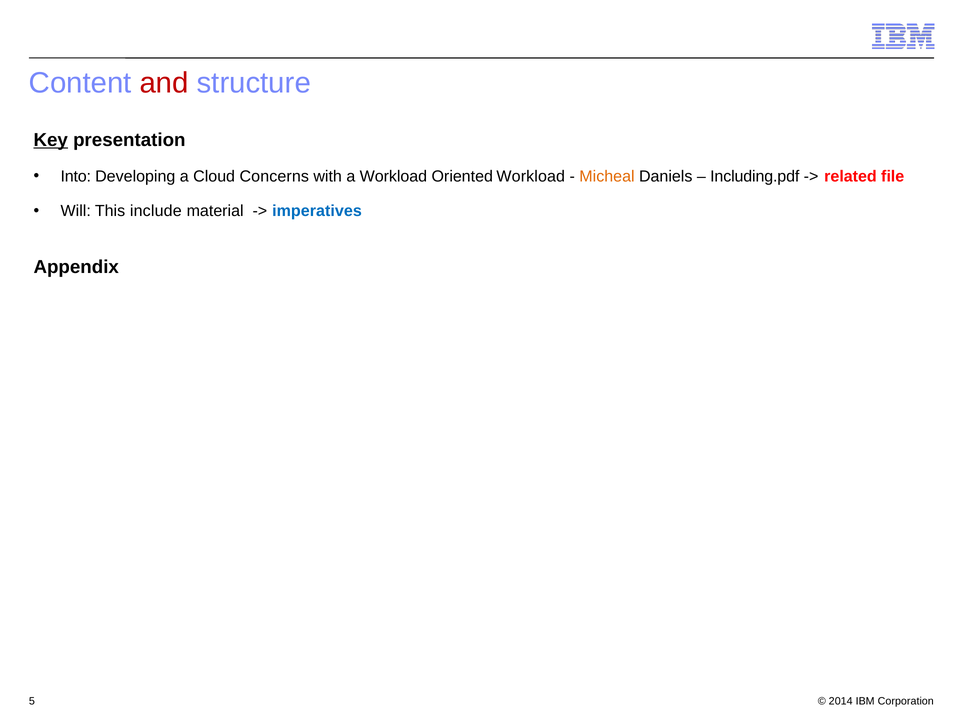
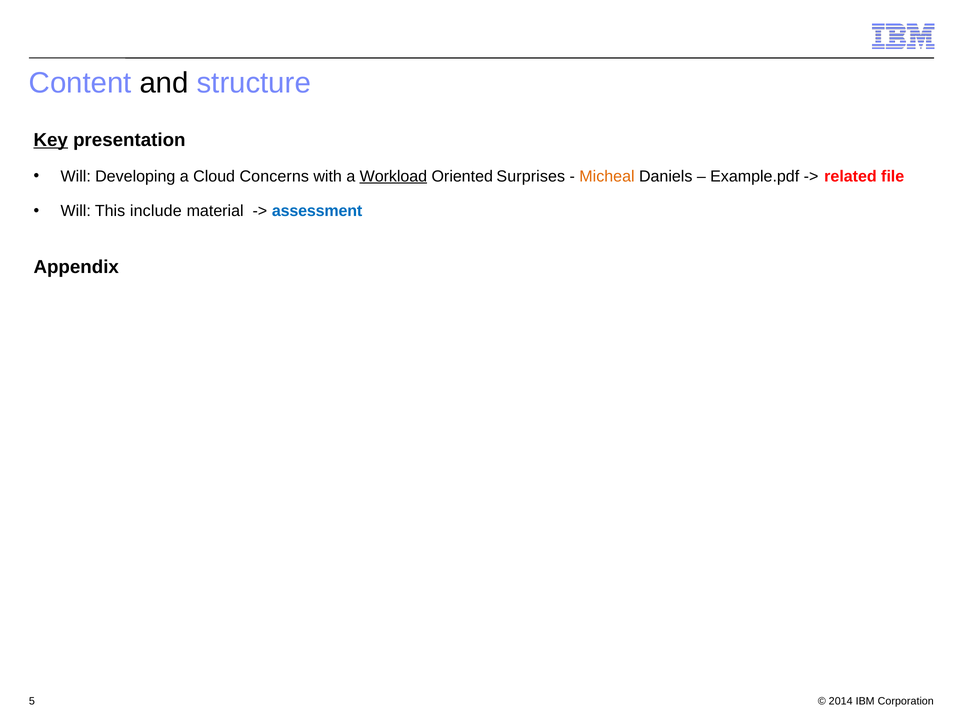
and colour: red -> black
Into at (76, 176): Into -> Will
Workload at (393, 176) underline: none -> present
Oriented Workload: Workload -> Surprises
Including.pdf: Including.pdf -> Example.pdf
imperatives: imperatives -> assessment
